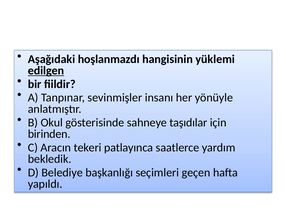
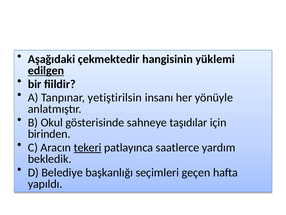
hoşlanmazdı: hoşlanmazdı -> çekmektedir
sevinmişler: sevinmişler -> yetiştirilsin
tekeri underline: none -> present
